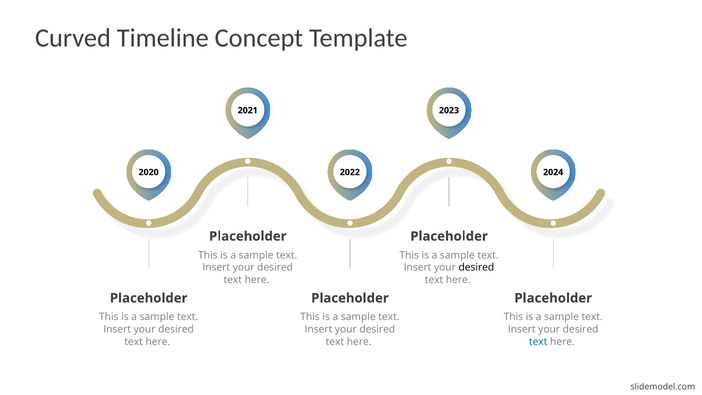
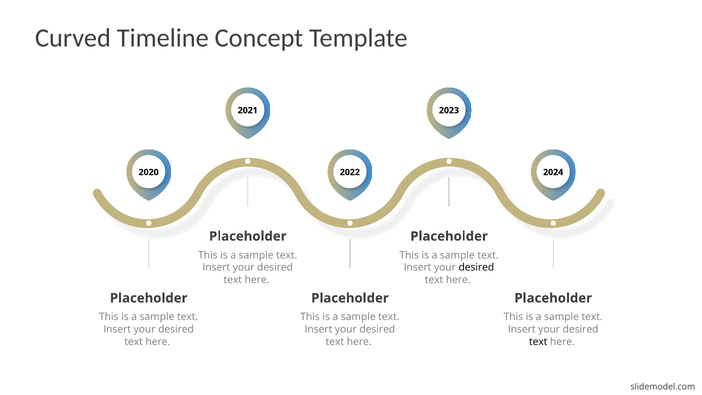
text at (538, 342) colour: blue -> black
